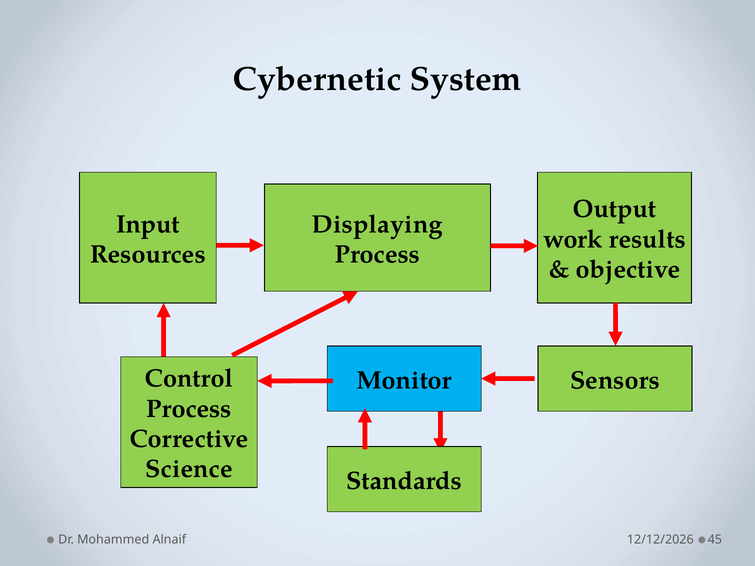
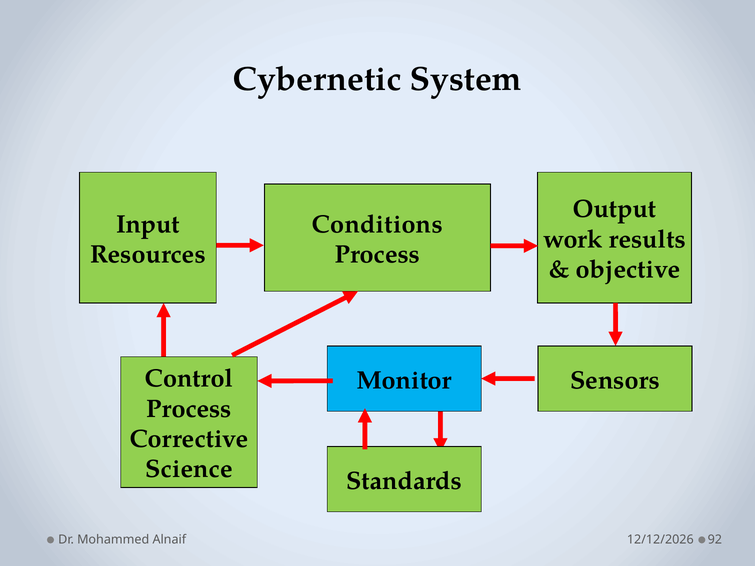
Displaying: Displaying -> Conditions
45: 45 -> 92
